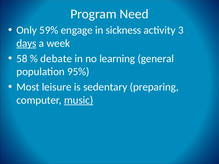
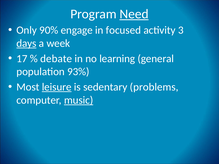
Need underline: none -> present
59%: 59% -> 90%
sickness: sickness -> focused
58: 58 -> 17
95%: 95% -> 93%
leisure underline: none -> present
preparing: preparing -> problems
